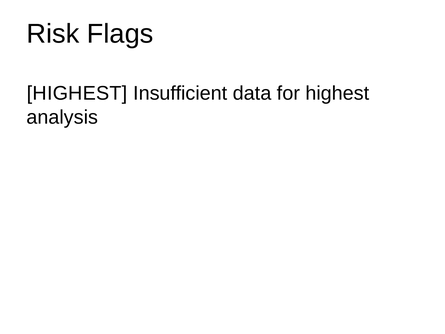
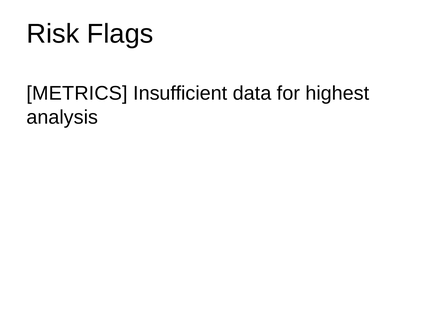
HIGHEST at (77, 93): HIGHEST -> METRICS
